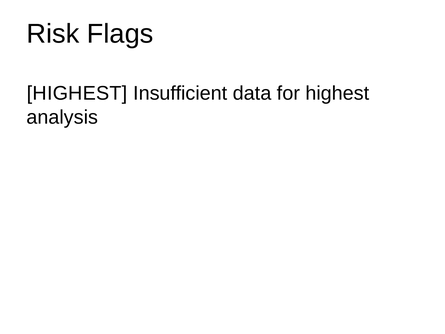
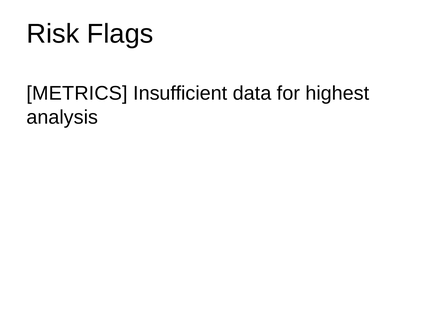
HIGHEST at (77, 93): HIGHEST -> METRICS
